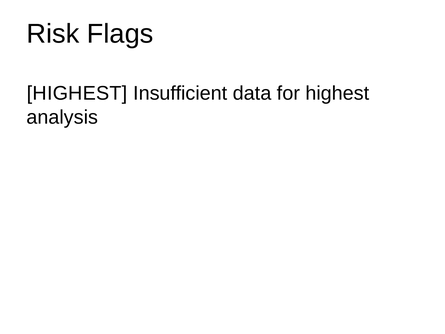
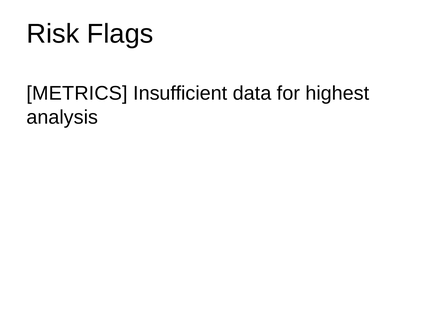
HIGHEST at (77, 93): HIGHEST -> METRICS
